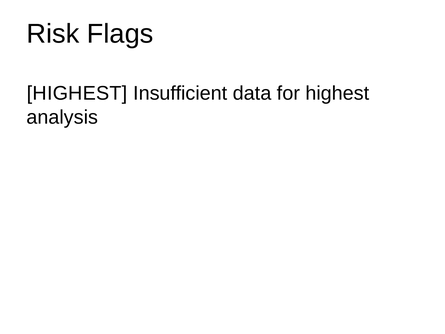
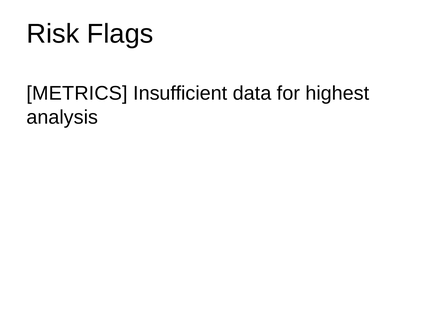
HIGHEST at (77, 93): HIGHEST -> METRICS
